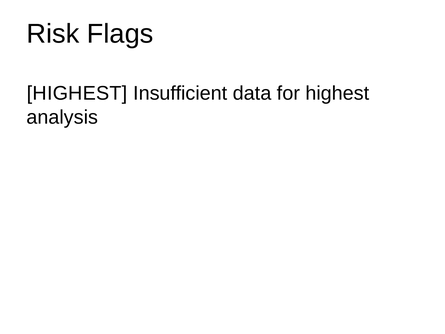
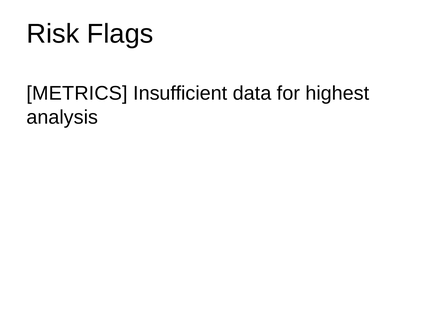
HIGHEST at (77, 93): HIGHEST -> METRICS
